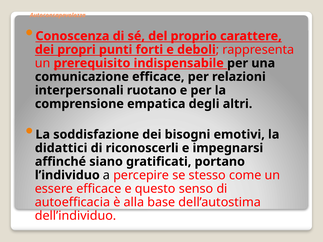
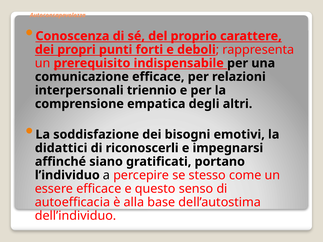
ruotano: ruotano -> triennio
